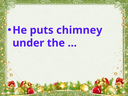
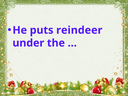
chimney: chimney -> reindeer
